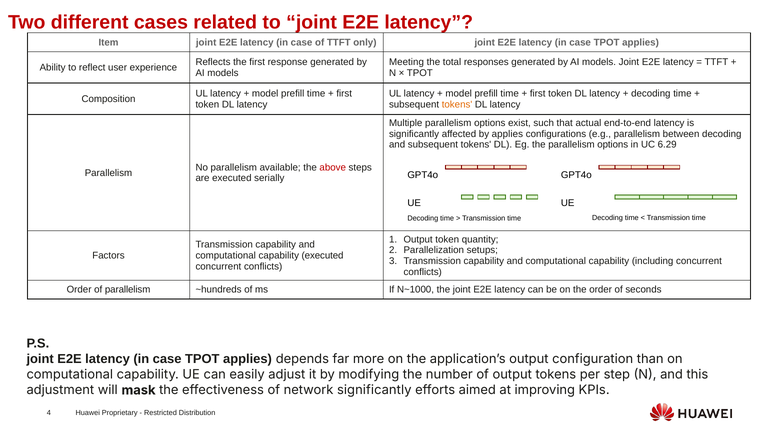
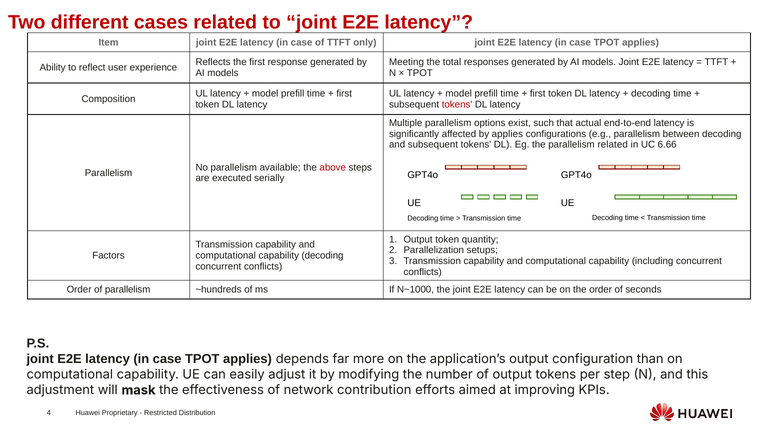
tokens at (457, 105) colour: orange -> red
the parallelism options: options -> related
6.29: 6.29 -> 6.66
capability executed: executed -> decoding
network significantly: significantly -> contribution
